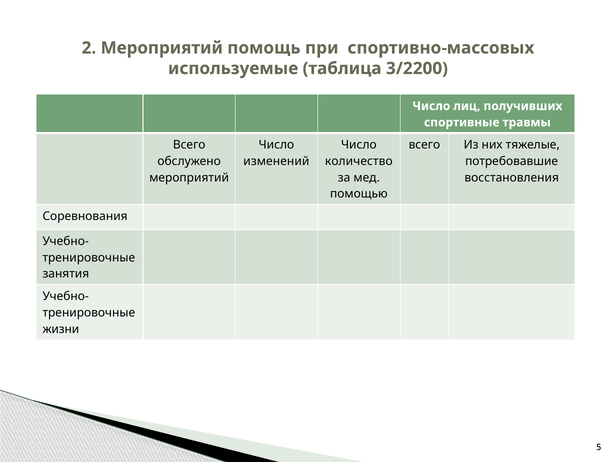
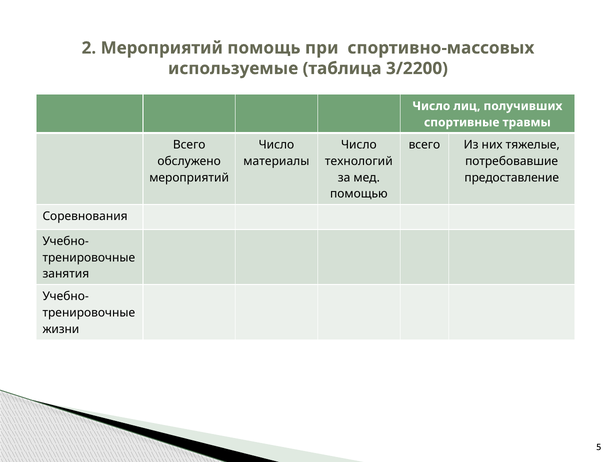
изменений: изменений -> материалы
количество: количество -> технологий
восстановления: восстановления -> предоставление
